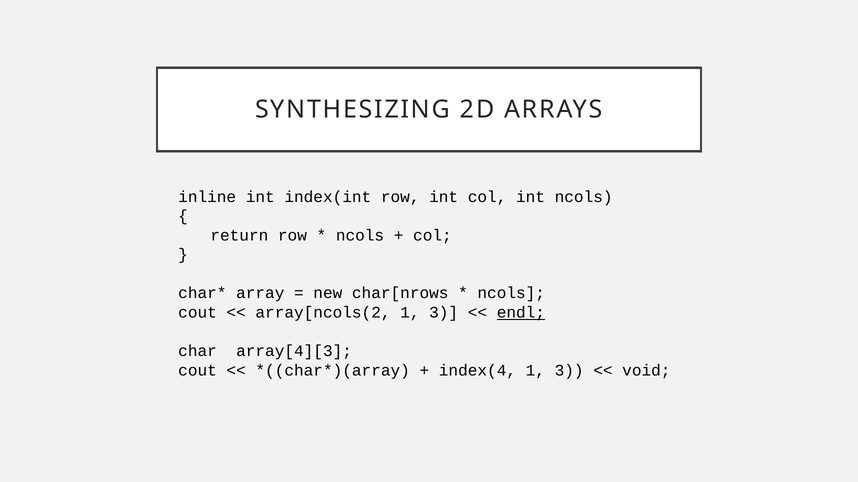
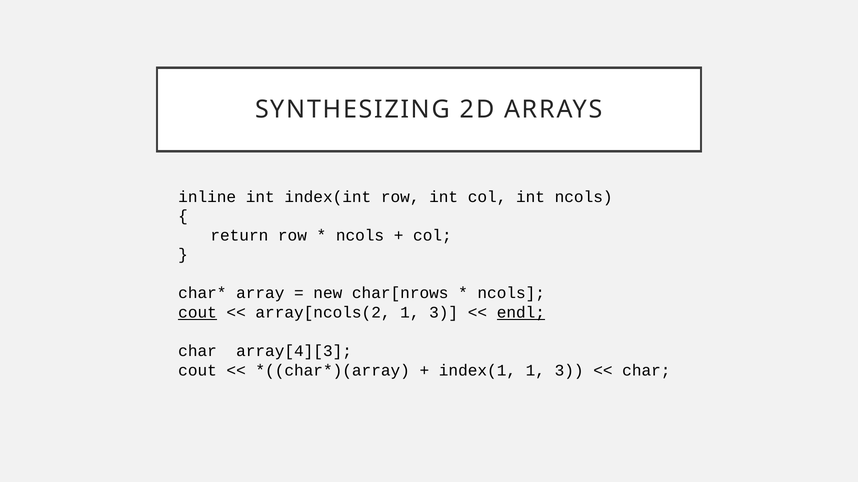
cout at (198, 313) underline: none -> present
index(4: index(4 -> index(1
void at (646, 371): void -> char
